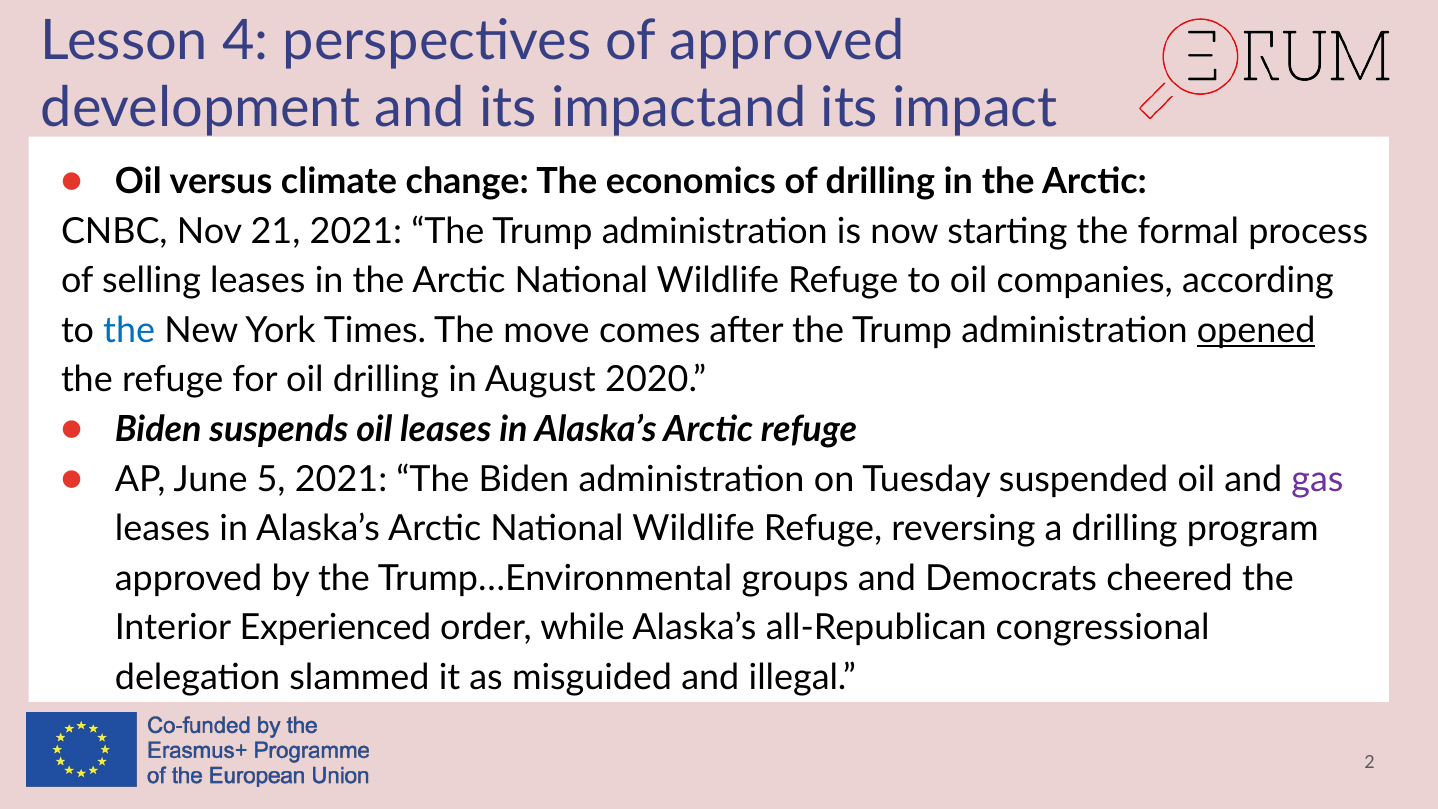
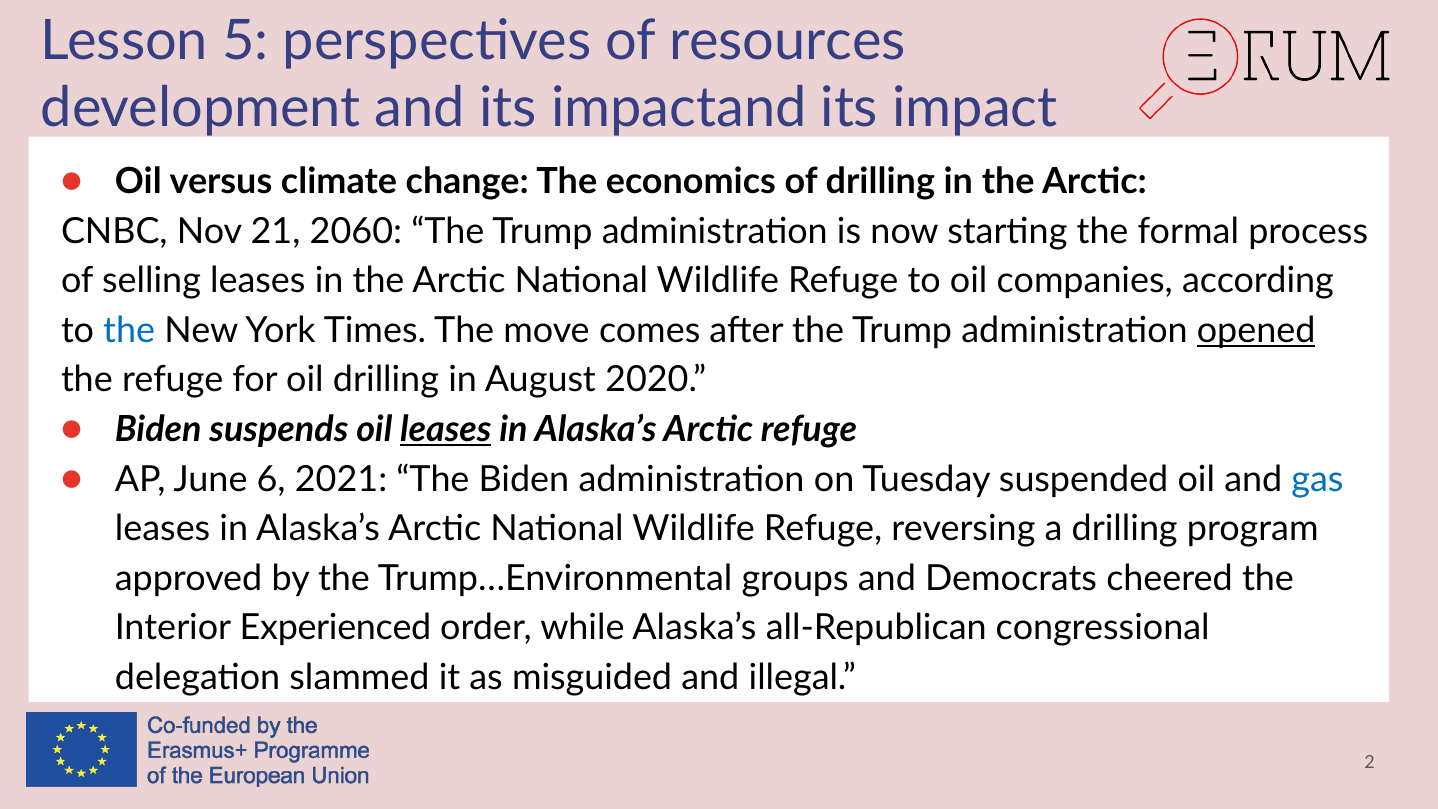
4: 4 -> 5
of approved: approved -> resources
21 2021: 2021 -> 2060
leases at (446, 430) underline: none -> present
5: 5 -> 6
gas colour: purple -> blue
